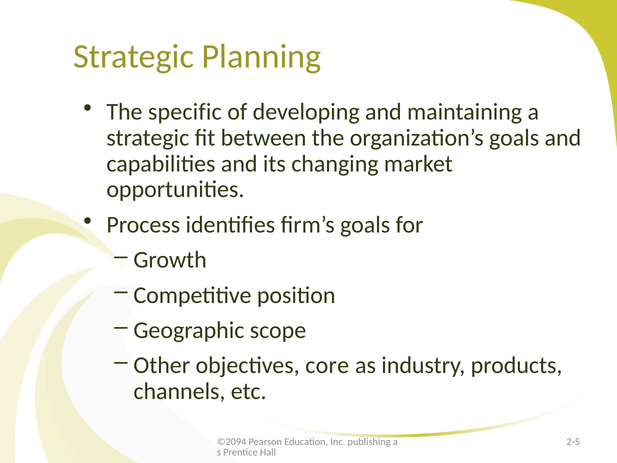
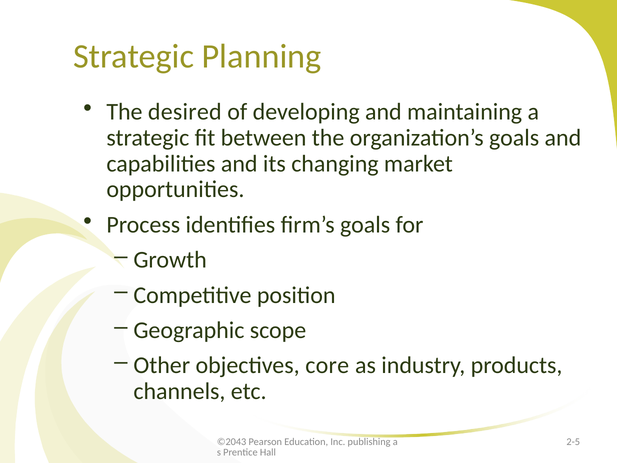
specific: specific -> desired
©2094: ©2094 -> ©2043
